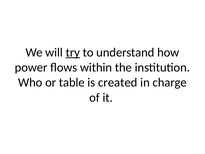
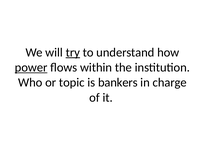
power underline: none -> present
table: table -> topic
created: created -> bankers
